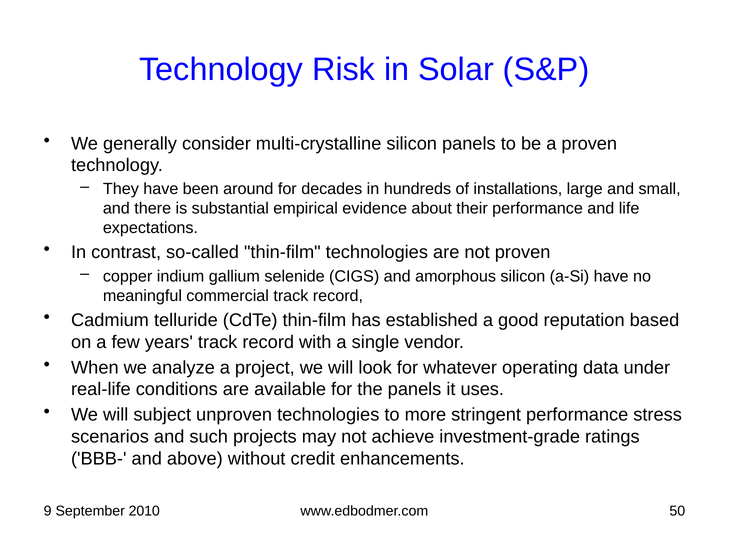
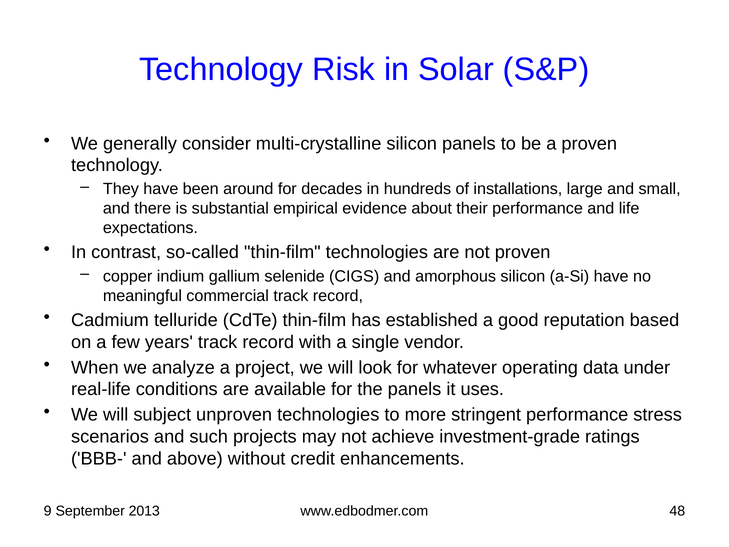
2010: 2010 -> 2013
50: 50 -> 48
